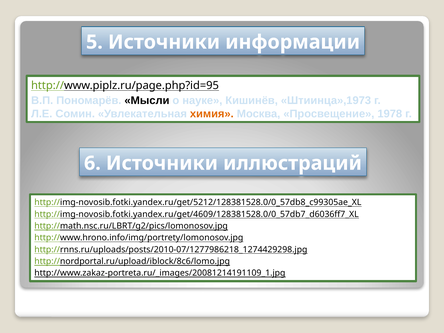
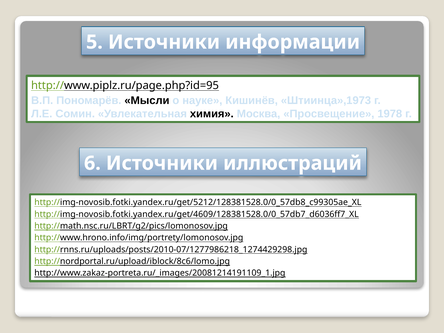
химия colour: orange -> black
